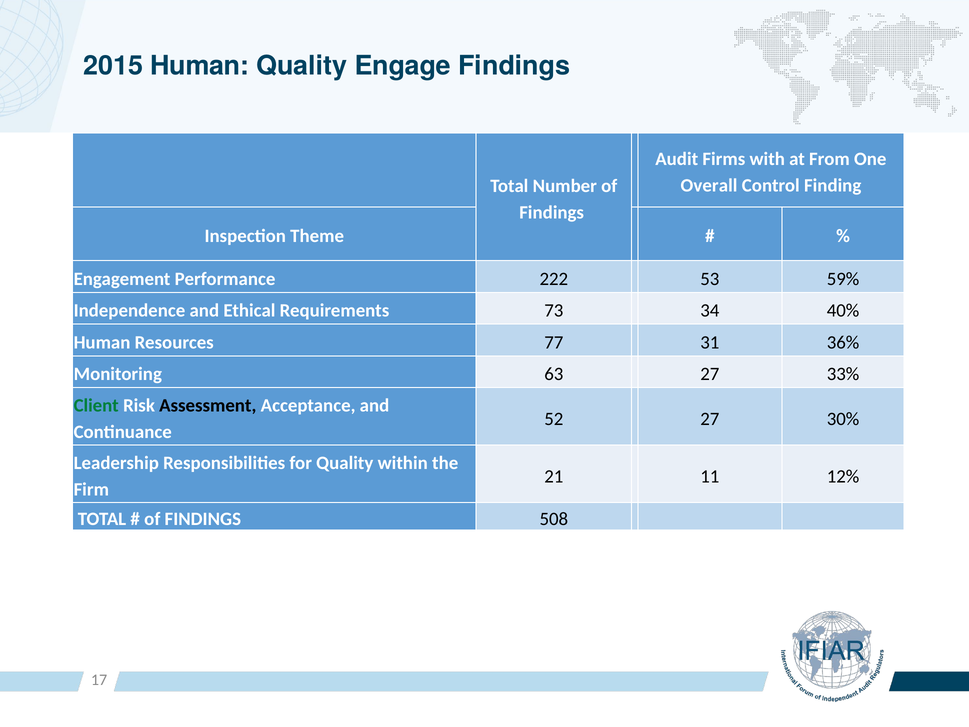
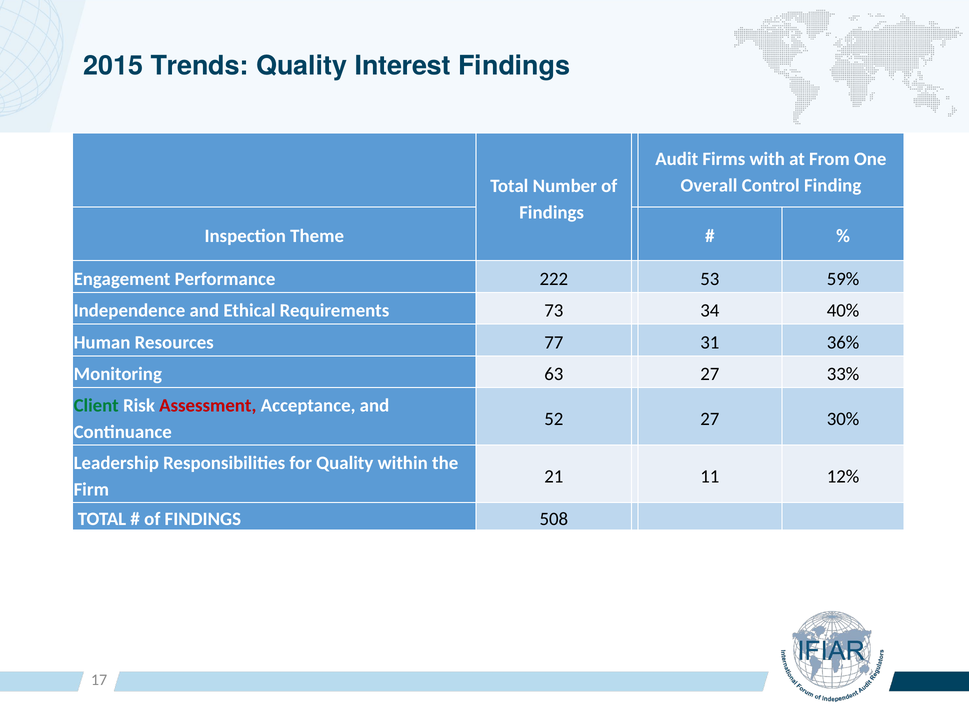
2015 Human: Human -> Trends
Engage: Engage -> Interest
Assessment colour: black -> red
